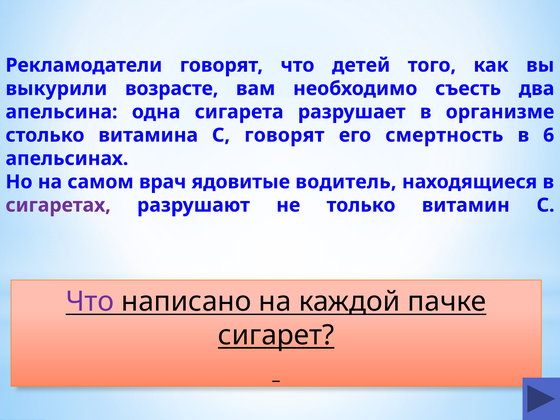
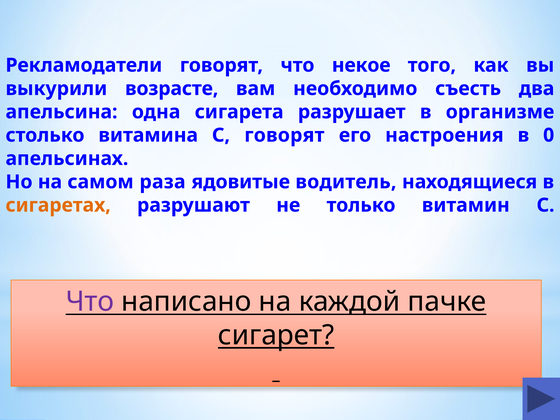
детей: детей -> некое
смертность: смертность -> настроения
6: 6 -> 0
врач: врач -> раза
сигаретах colour: purple -> orange
